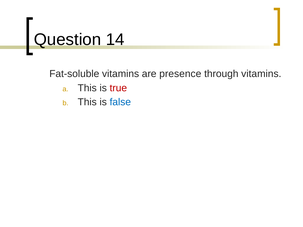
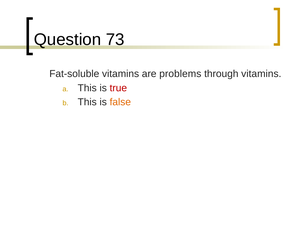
14: 14 -> 73
presence: presence -> problems
false colour: blue -> orange
